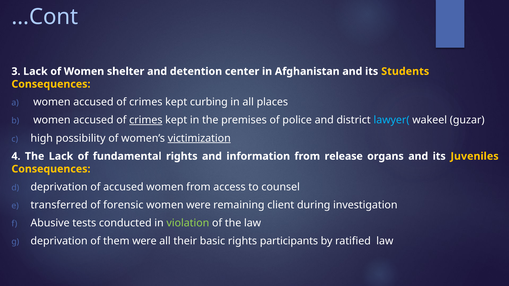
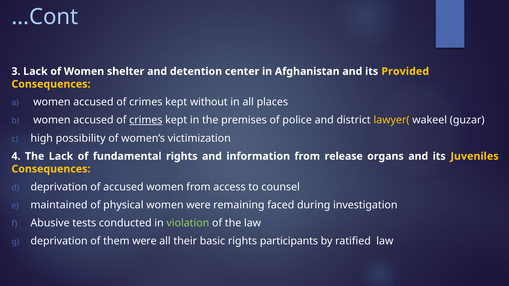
Students: Students -> Provided
curbing: curbing -> without
lawyer( colour: light blue -> yellow
victimization underline: present -> none
transferred: transferred -> maintained
forensic: forensic -> physical
client: client -> faced
